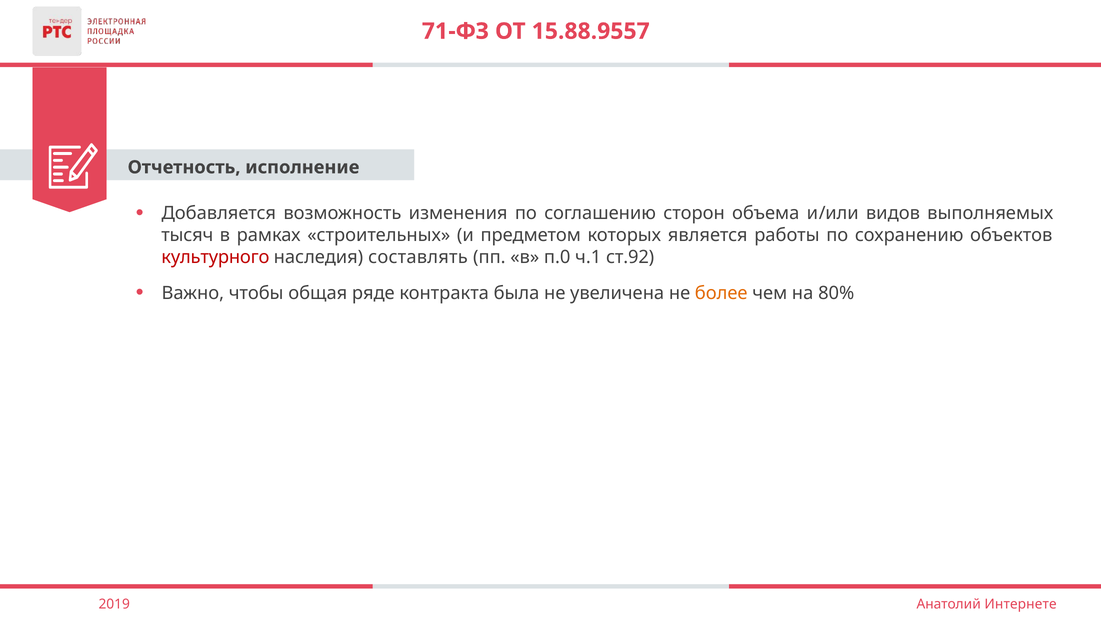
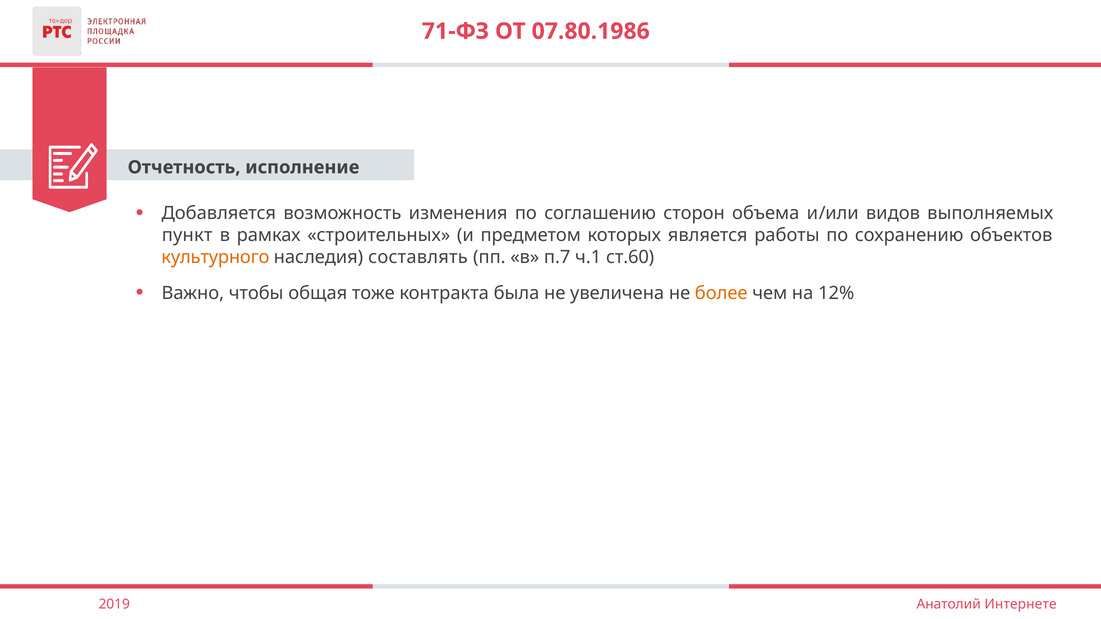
15.88.9557: 15.88.9557 -> 07.80.1986
тысяч: тысяч -> пункт
культурного colour: red -> orange
п.0: п.0 -> п.7
ст.92: ст.92 -> ст.60
ряде: ряде -> тоже
80%: 80% -> 12%
